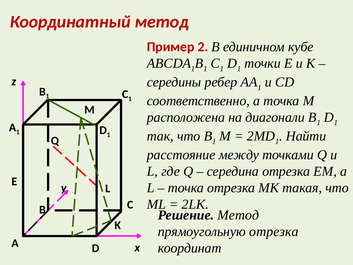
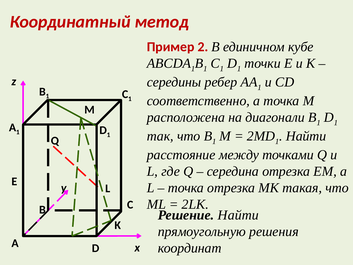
Решение Метод: Метод -> Найти
прямоугольную отрезка: отрезка -> решения
